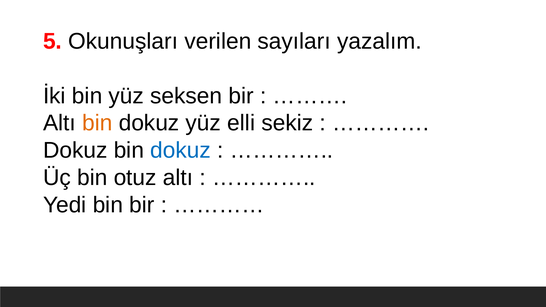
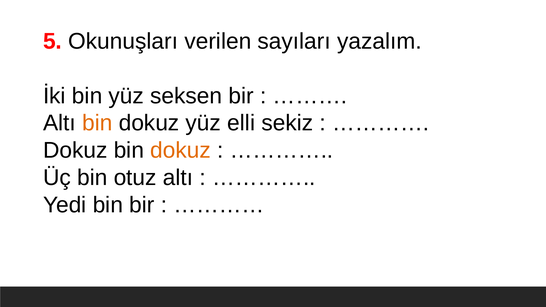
dokuz at (181, 150) colour: blue -> orange
